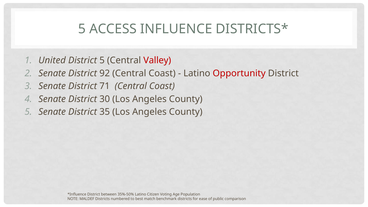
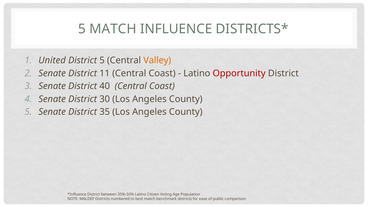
5 ACCESS: ACCESS -> MATCH
Valley colour: red -> orange
92: 92 -> 11
71: 71 -> 40
